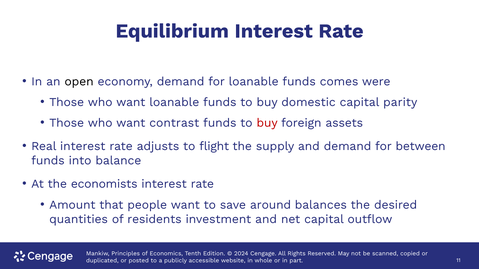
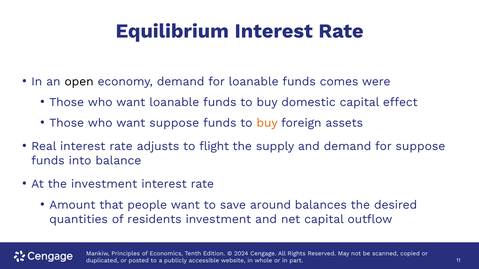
parity: parity -> effect
want contrast: contrast -> suppose
buy at (267, 123) colour: red -> orange
for between: between -> suppose
the economists: economists -> investment
